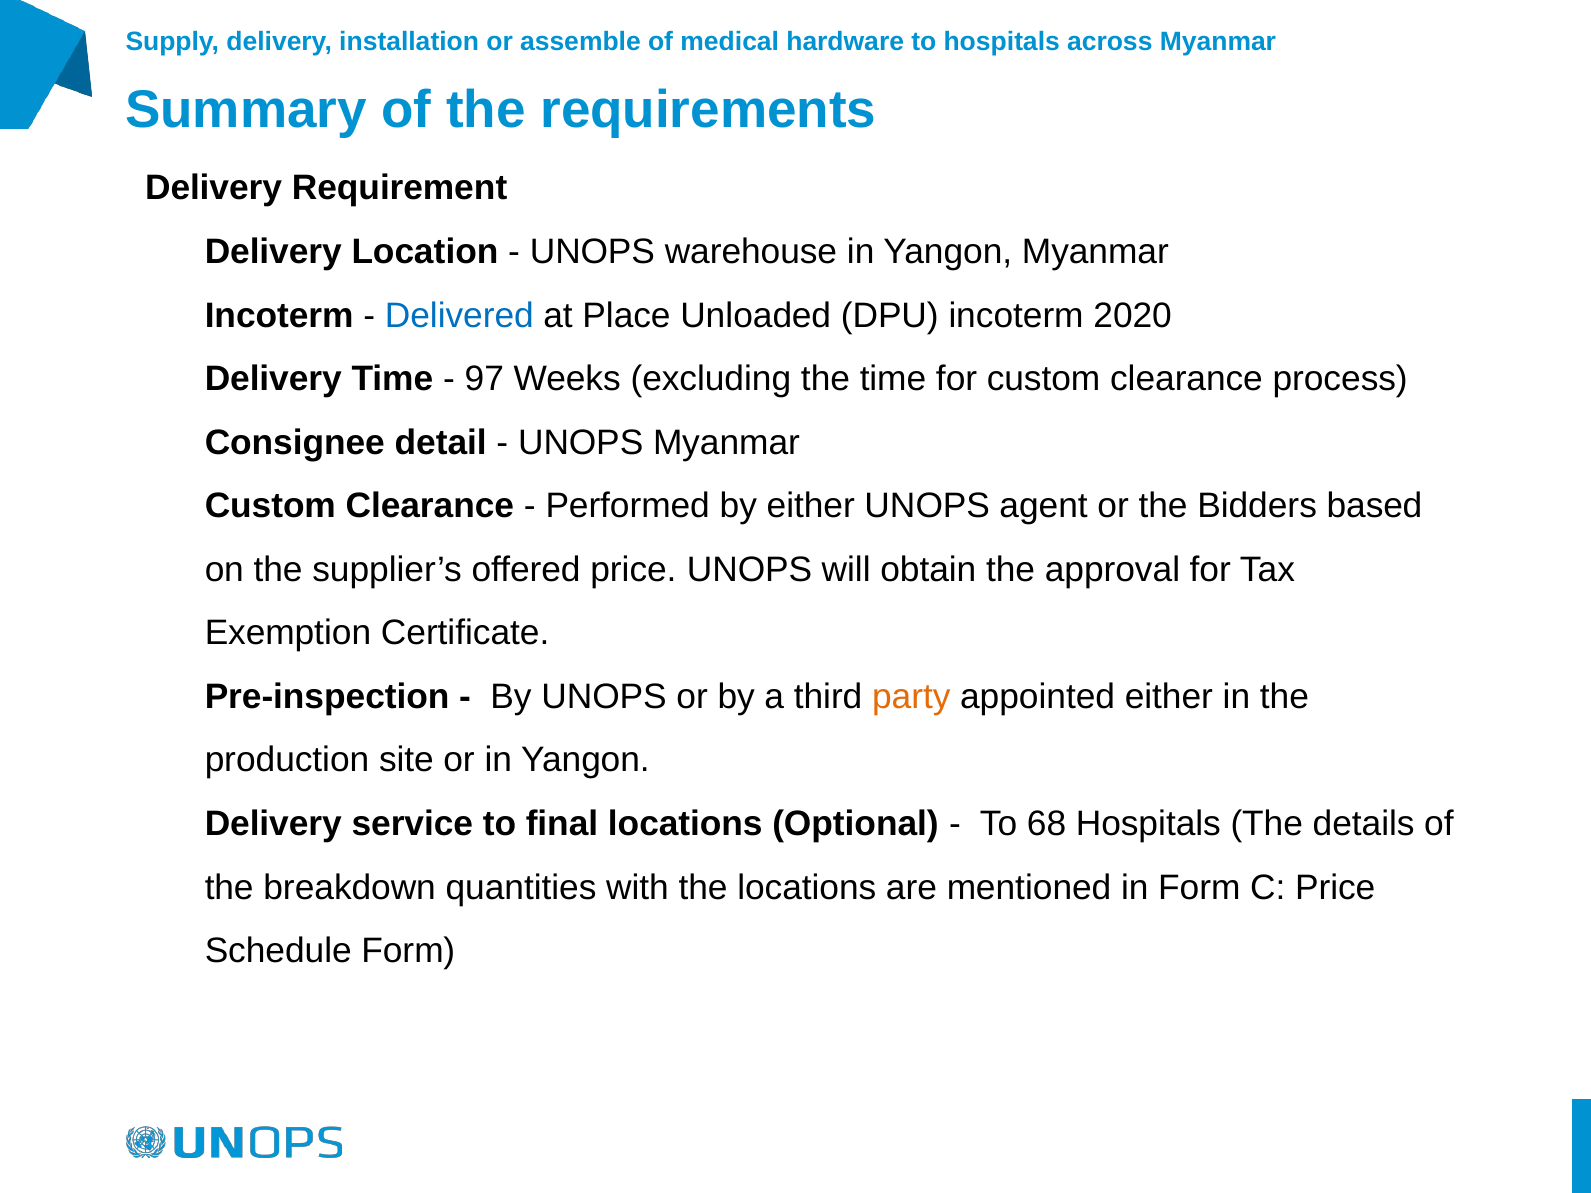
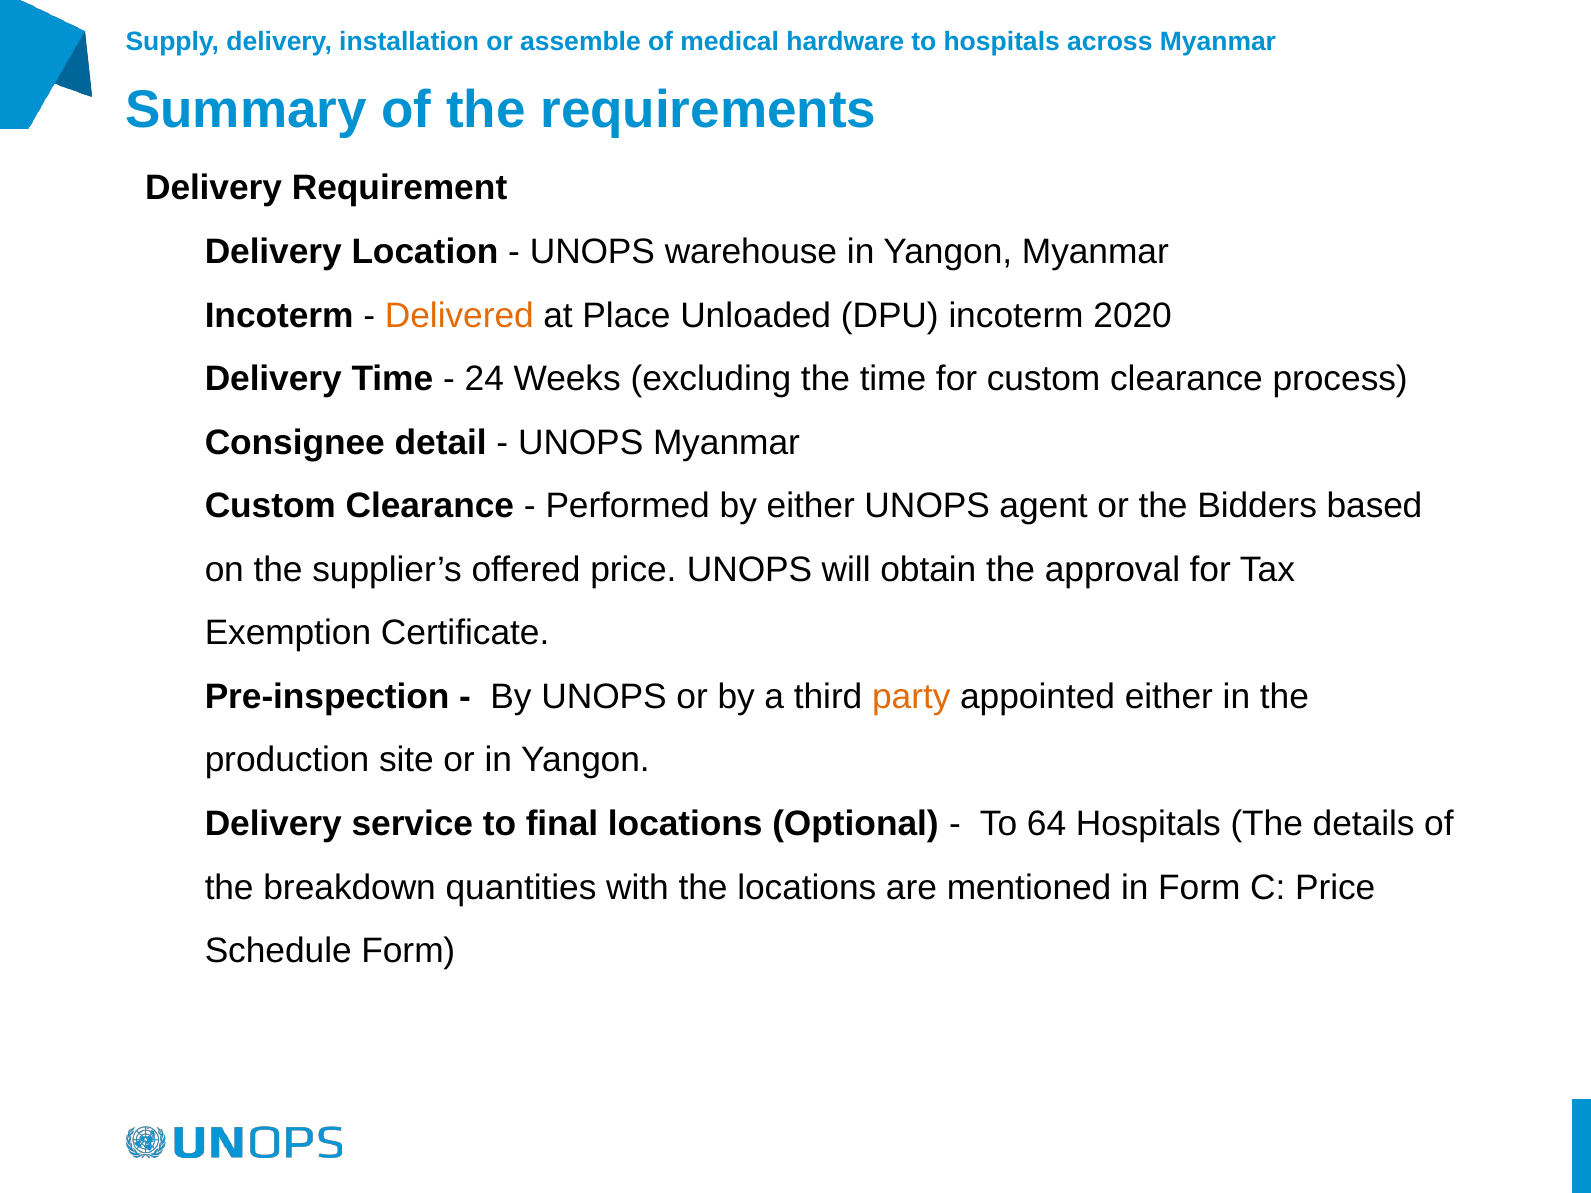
Delivered colour: blue -> orange
97: 97 -> 24
68: 68 -> 64
